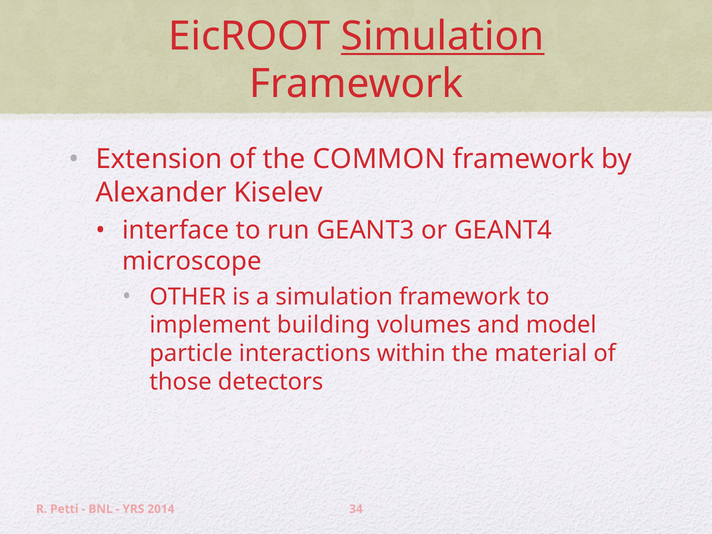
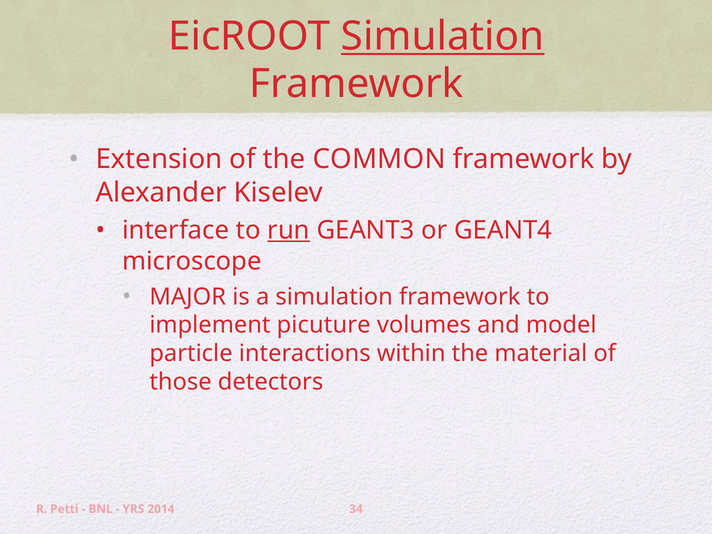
run underline: none -> present
OTHER: OTHER -> MAJOR
building: building -> picuture
